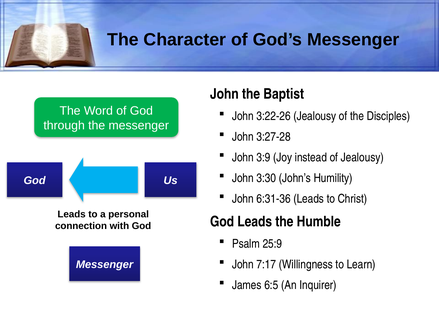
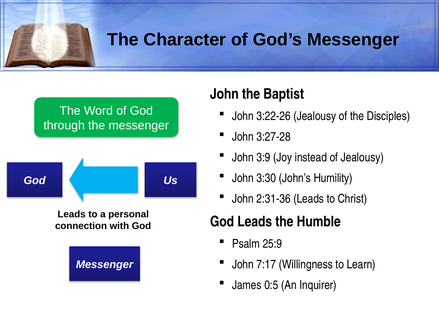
6:31-36: 6:31-36 -> 2:31-36
6:5: 6:5 -> 0:5
